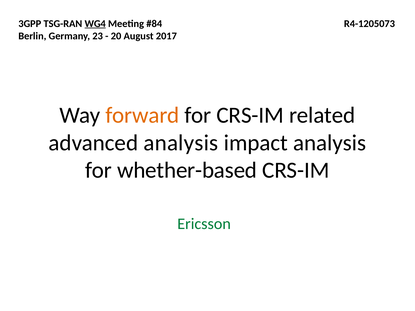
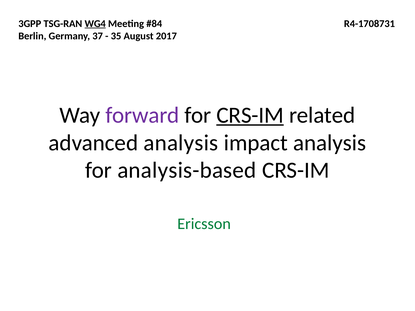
R4-1205073: R4-1205073 -> R4-1708731
23: 23 -> 37
20: 20 -> 35
forward colour: orange -> purple
CRS-IM at (250, 115) underline: none -> present
whether-based: whether-based -> analysis-based
